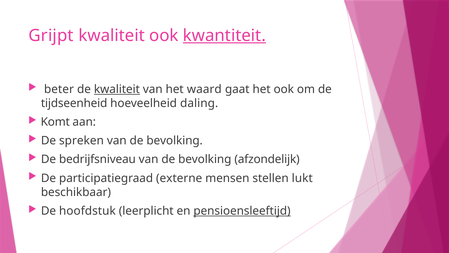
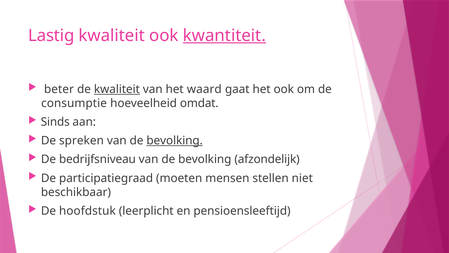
Grijpt: Grijpt -> Lastig
tijdseenheid: tijdseenheid -> consumptie
daling: daling -> omdat
Komt: Komt -> Sinds
bevolking at (175, 140) underline: none -> present
externe: externe -> moeten
lukt: lukt -> niet
pensioensleeftijd underline: present -> none
